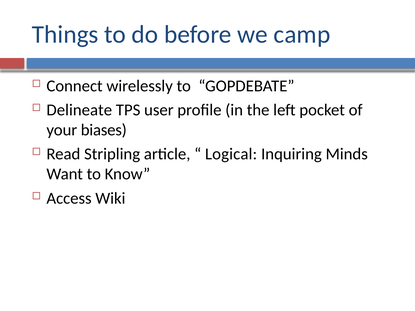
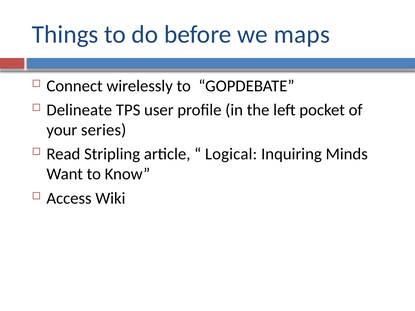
camp: camp -> maps
biases: biases -> series
